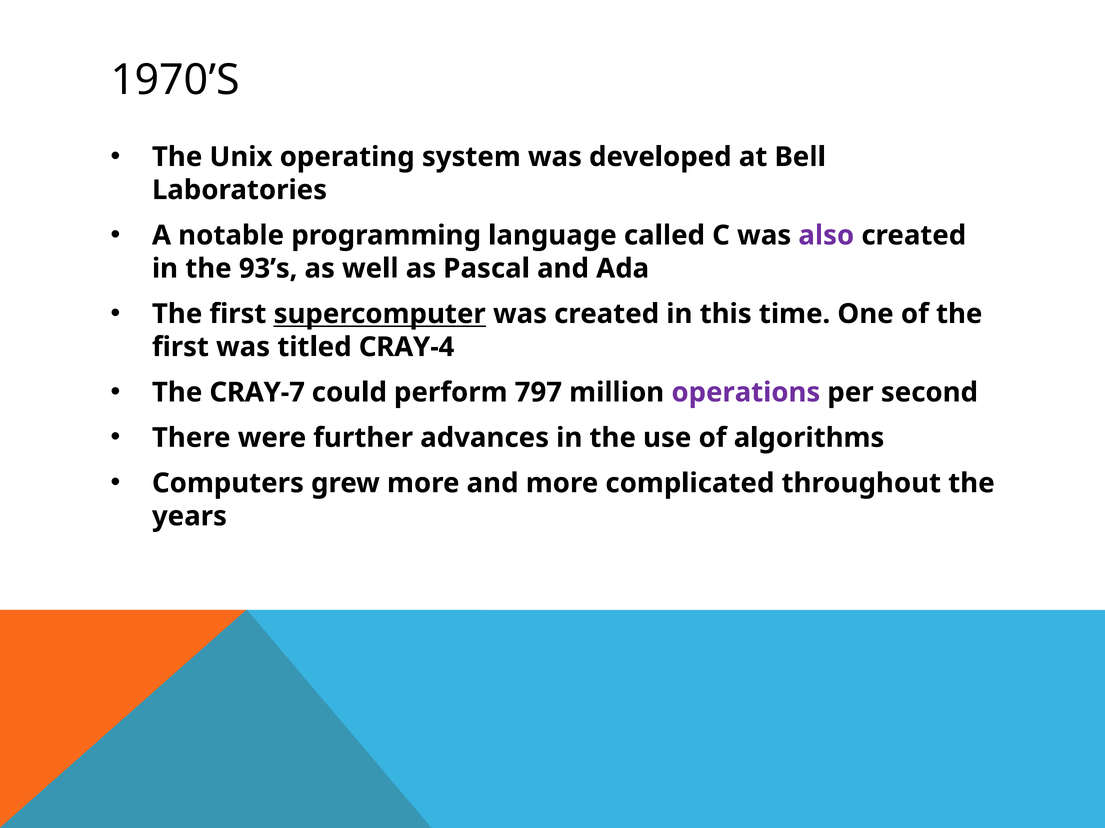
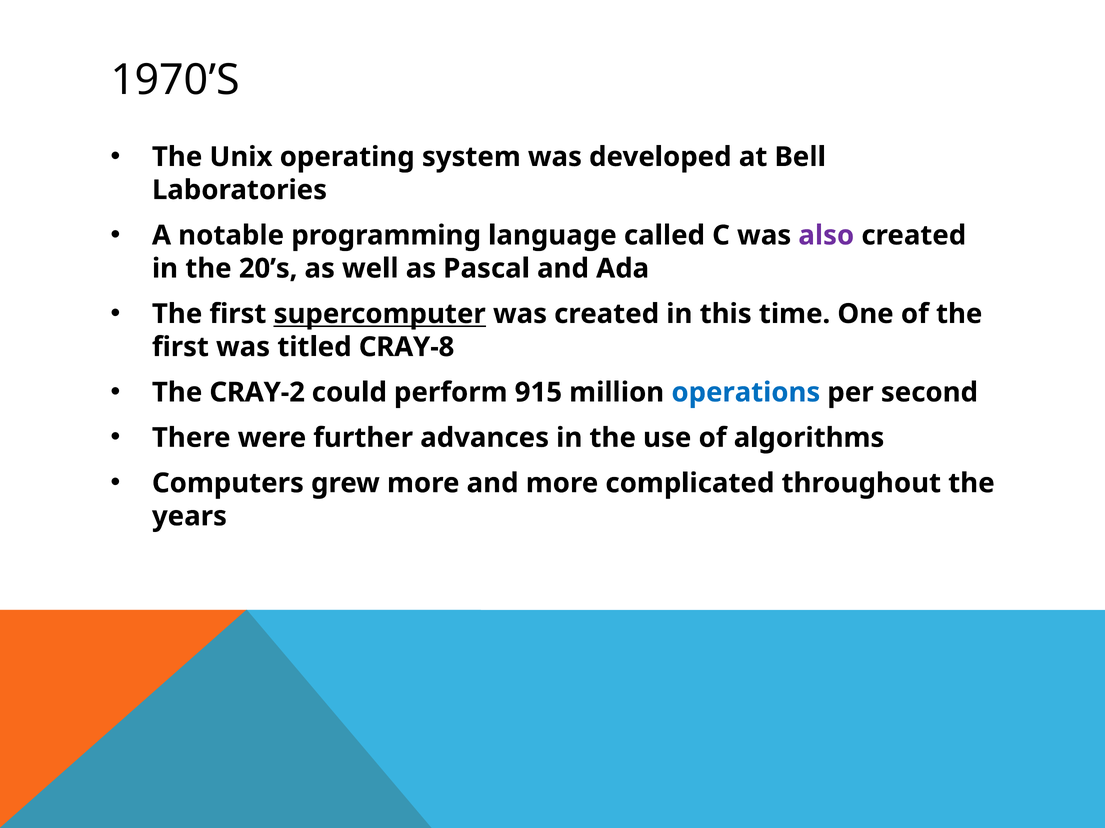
93’s: 93’s -> 20’s
CRAY-4: CRAY-4 -> CRAY-8
CRAY-7: CRAY-7 -> CRAY-2
797: 797 -> 915
operations colour: purple -> blue
